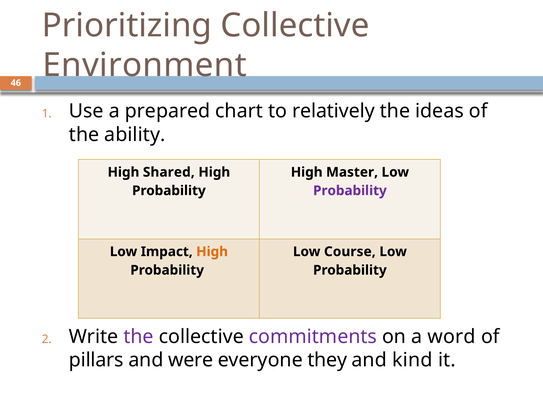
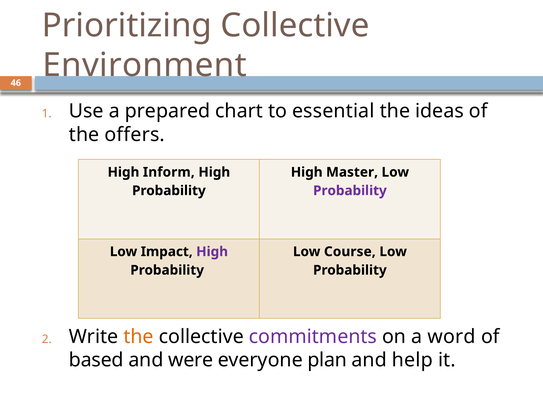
relatively: relatively -> essential
ability: ability -> offers
Shared: Shared -> Inform
High at (212, 251) colour: orange -> purple
the at (138, 336) colour: purple -> orange
pillars: pillars -> based
they: they -> plan
kind: kind -> help
